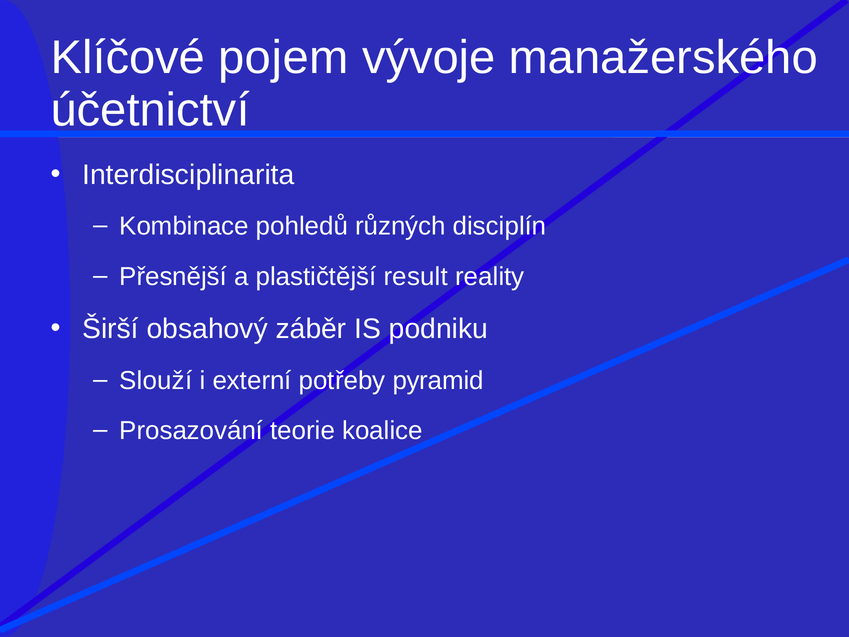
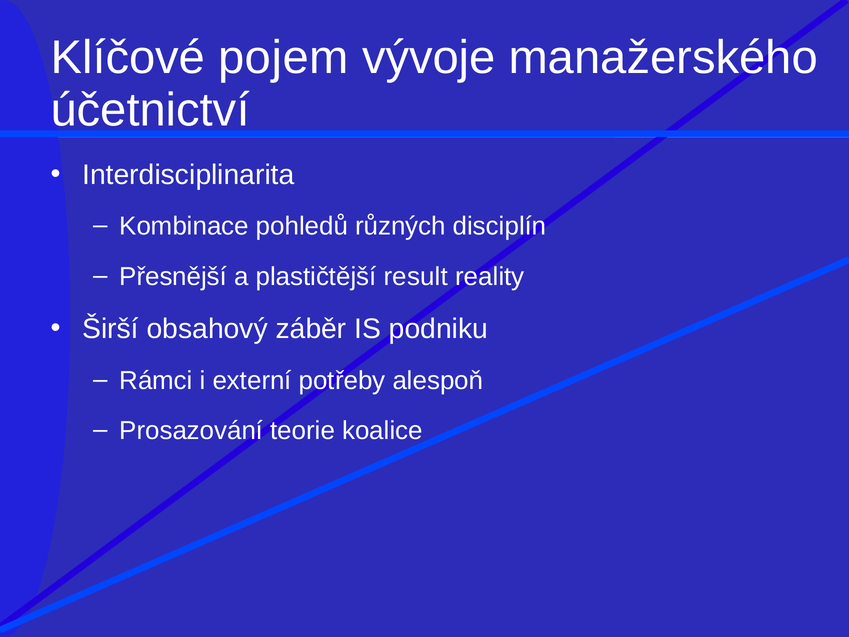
Slouží: Slouží -> Rámci
pyramid: pyramid -> alespoň
